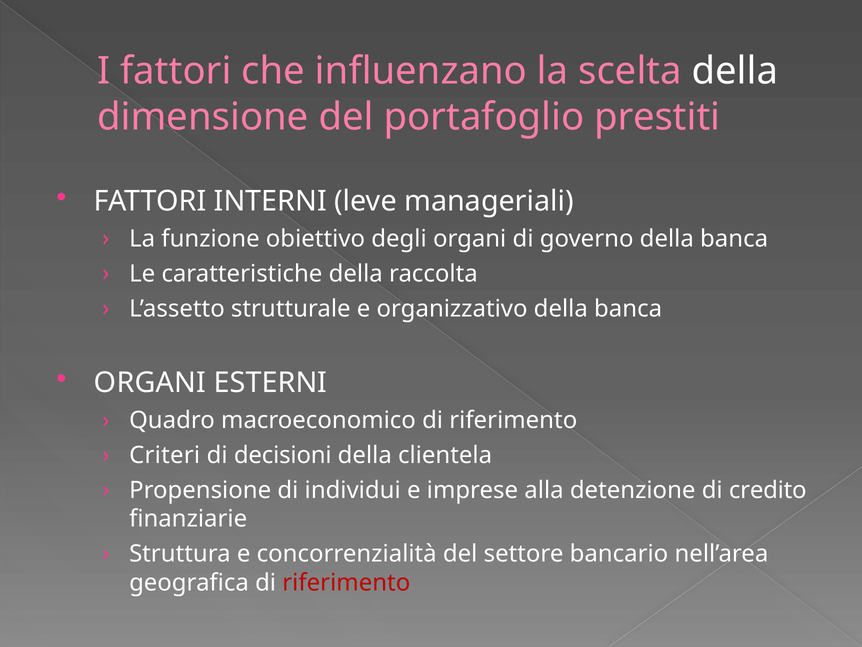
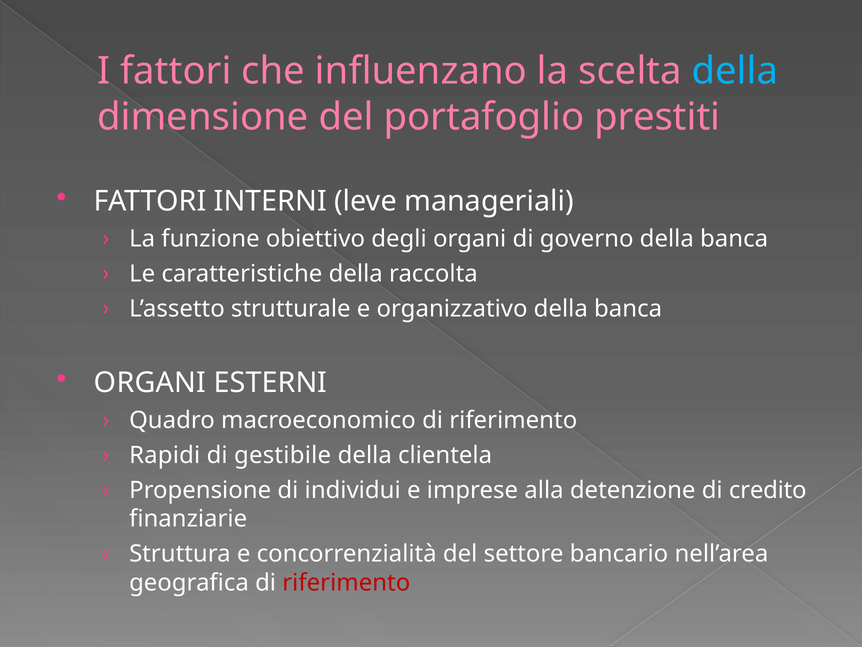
della at (735, 71) colour: white -> light blue
Criteri: Criteri -> Rapidi
decisioni: decisioni -> gestibile
